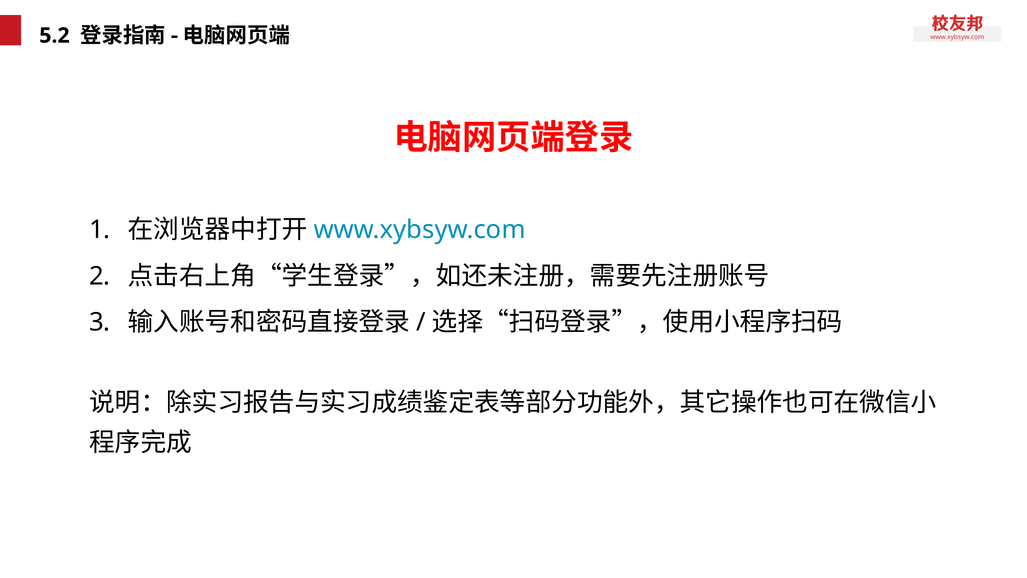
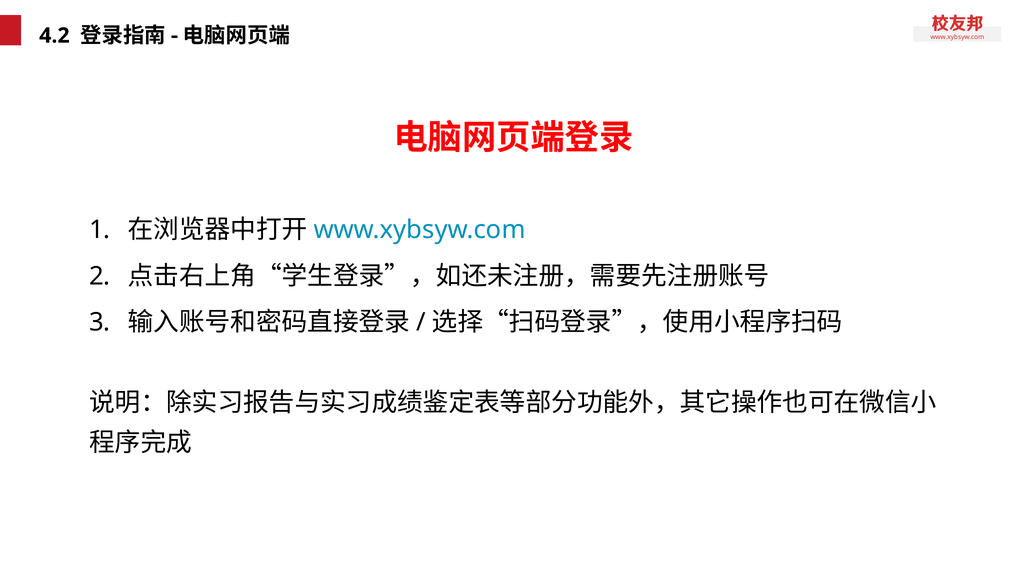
5.2: 5.2 -> 4.2
